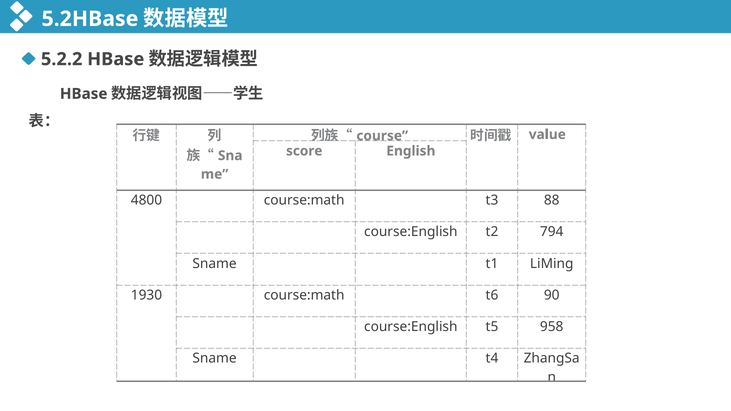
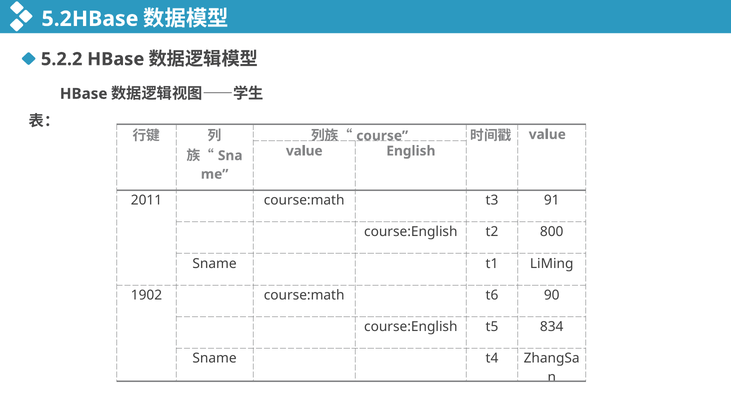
score at (304, 151): score -> value
4800: 4800 -> 2011
88: 88 -> 91
794: 794 -> 800
1930: 1930 -> 1902
958: 958 -> 834
